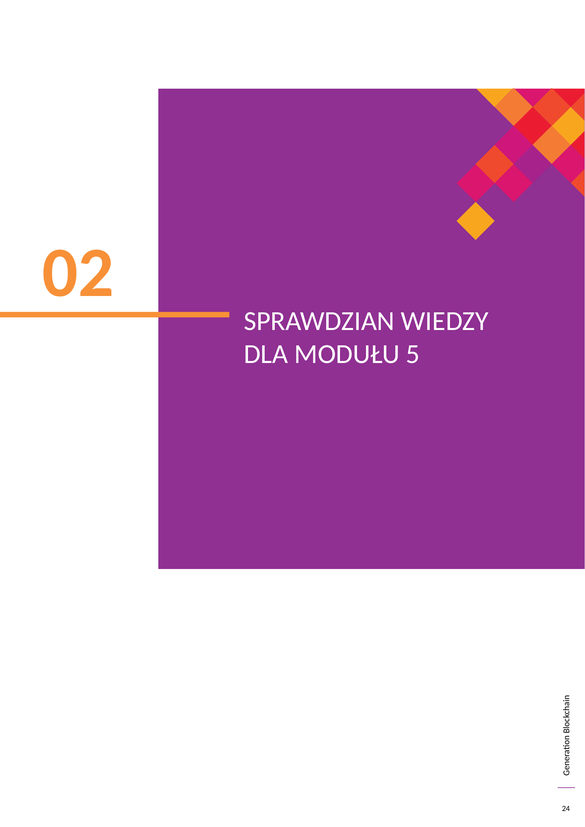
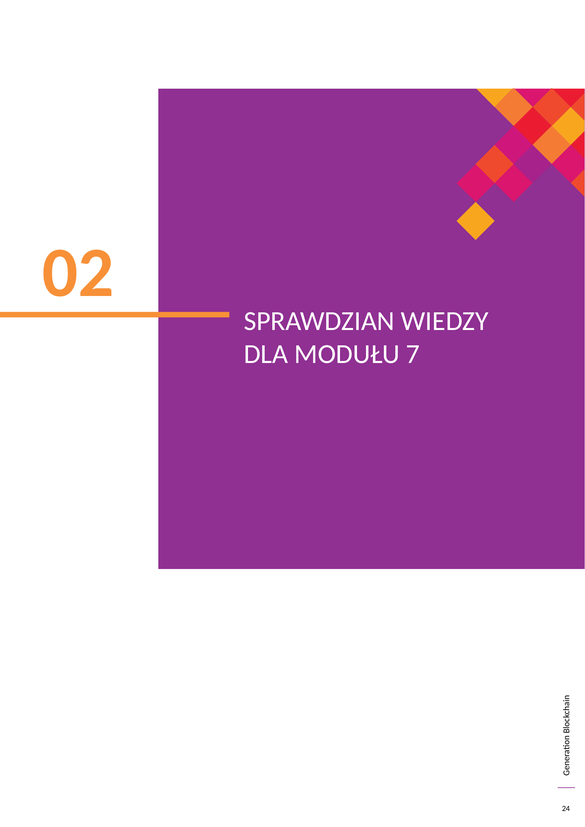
5: 5 -> 7
